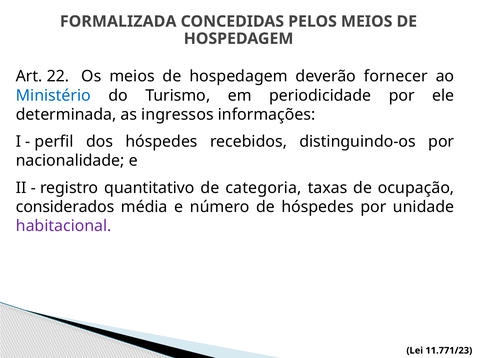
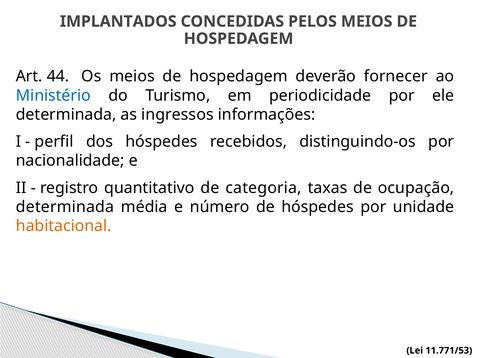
FORMALIZADA: FORMALIZADA -> IMPLANTADOS
22: 22 -> 44
considerados at (65, 207): considerados -> determinada
habitacional colour: purple -> orange
11.771/23: 11.771/23 -> 11.771/53
